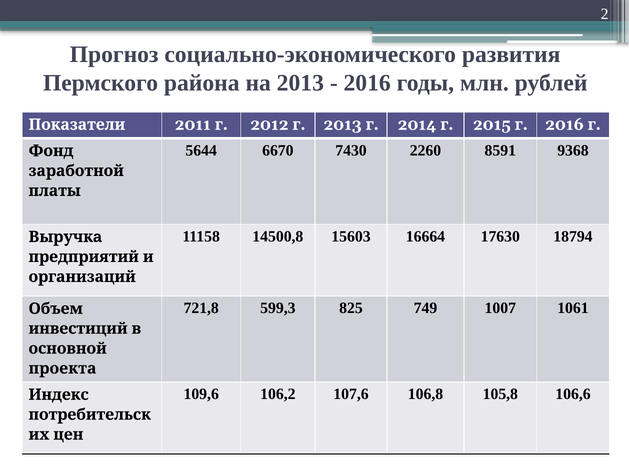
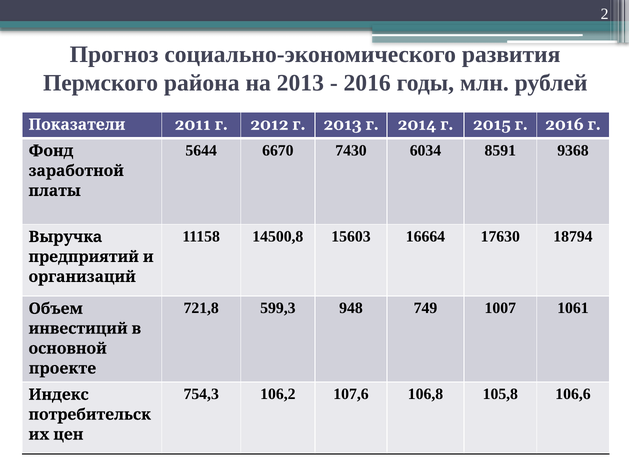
2260: 2260 -> 6034
825: 825 -> 948
проекта: проекта -> проекте
109,6: 109,6 -> 754,3
